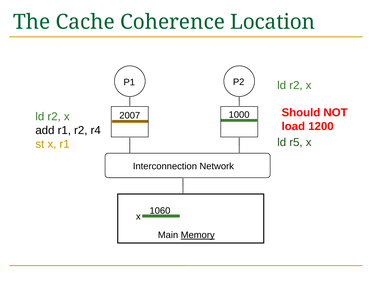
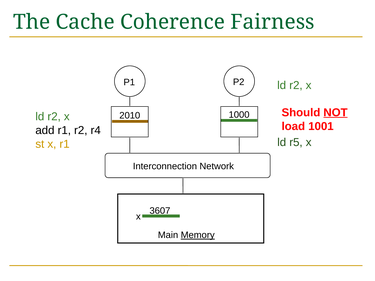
Location: Location -> Fairness
NOT underline: none -> present
2007: 2007 -> 2010
1200: 1200 -> 1001
1060: 1060 -> 3607
